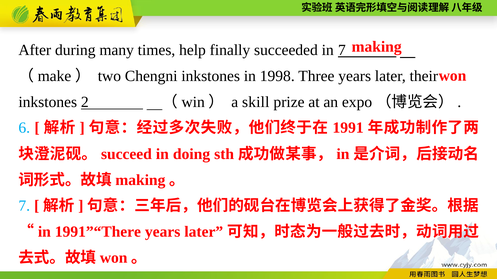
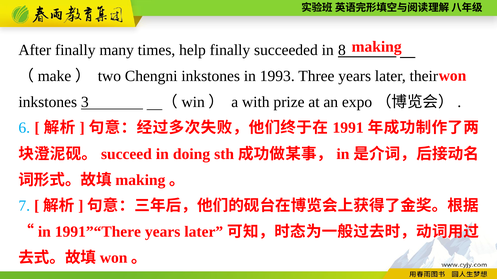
After during: during -> finally
in 7: 7 -> 8
1998: 1998 -> 1993
2: 2 -> 3
skill: skill -> with
